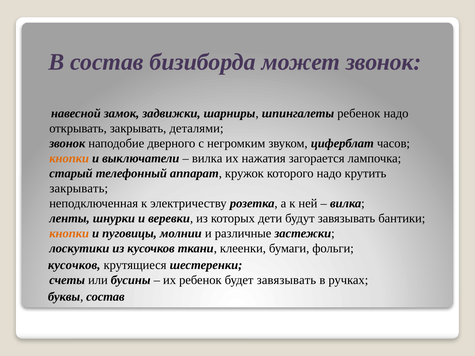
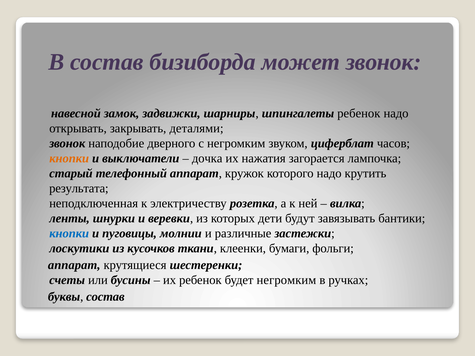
вилка at (207, 158): вилка -> дочка
закрывать at (79, 189): закрывать -> результата
кнопки at (69, 234) colour: orange -> blue
кусочков at (74, 265): кусочков -> аппарат
будет завязывать: завязывать -> негромким
